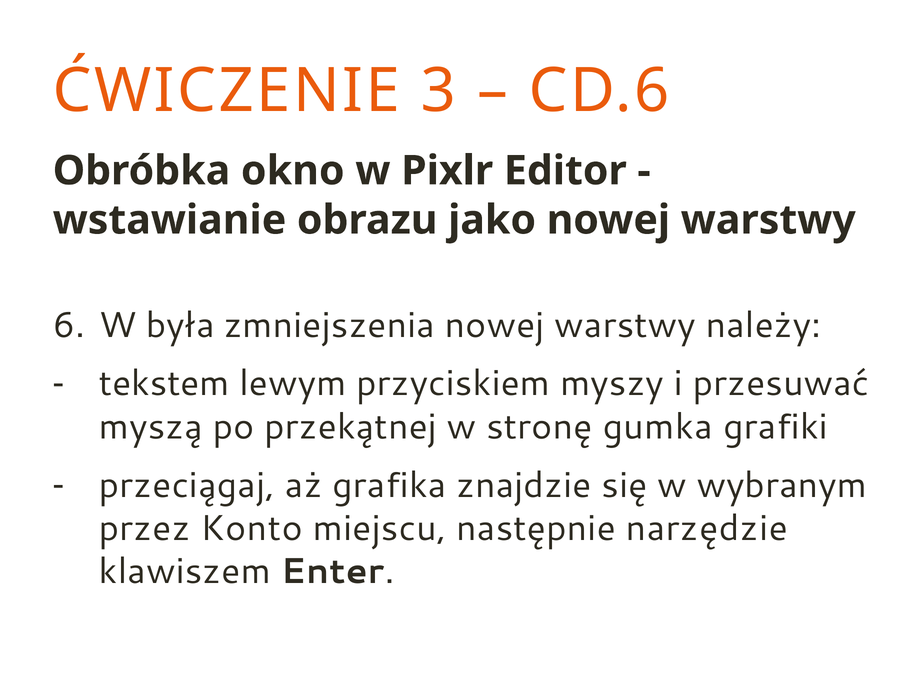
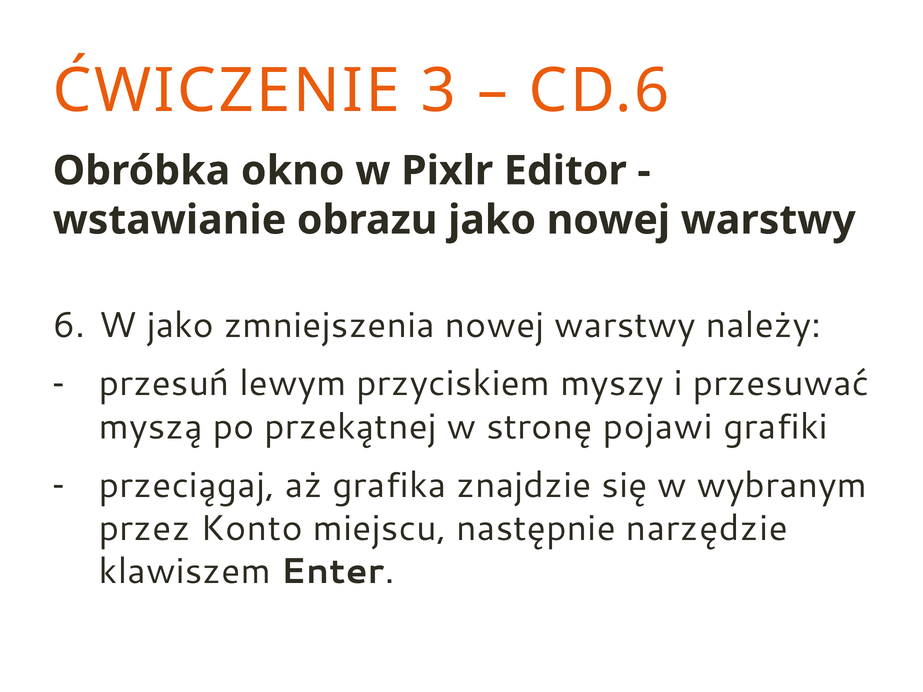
W była: była -> jako
tekstem: tekstem -> przesuń
gumka: gumka -> pojawi
